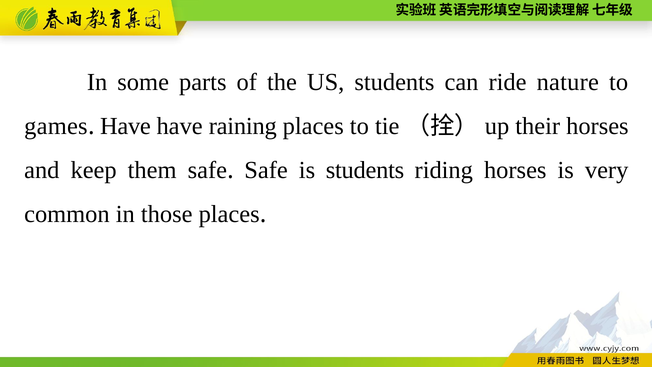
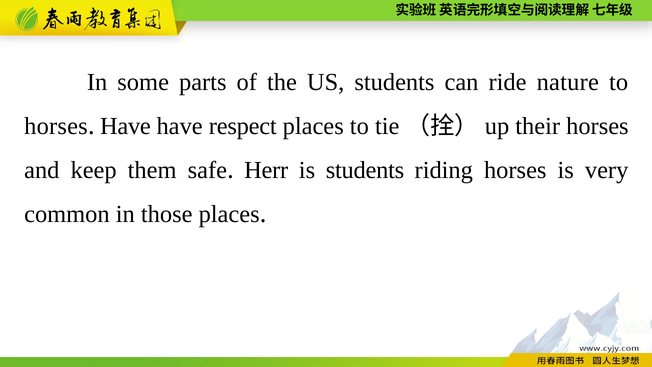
games at (56, 126): games -> horses
raining: raining -> respect
Safe at (266, 170): Safe -> Herr
